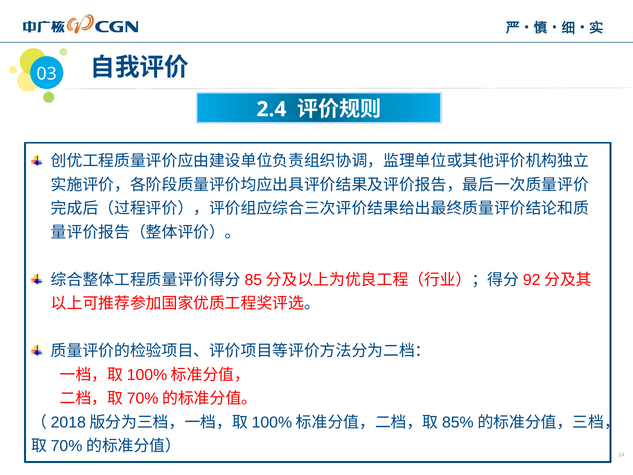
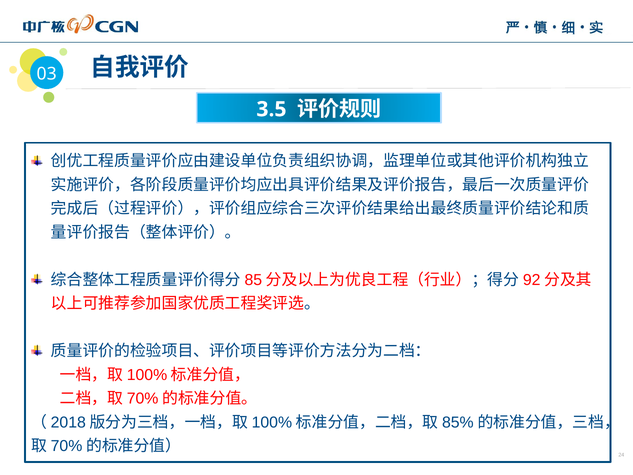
2.4: 2.4 -> 3.5
